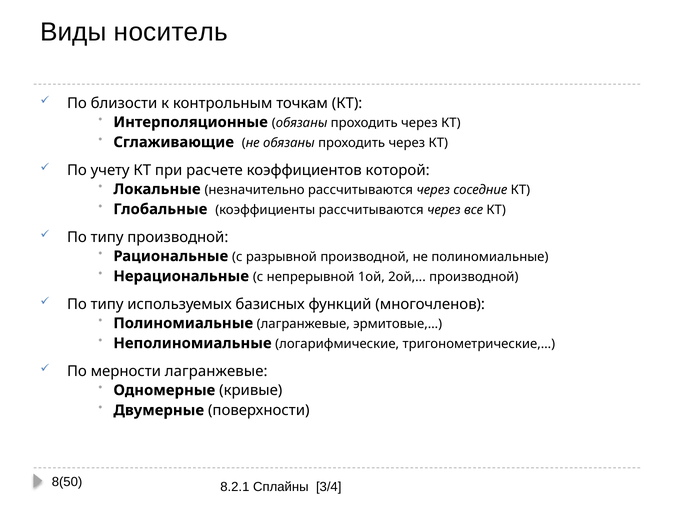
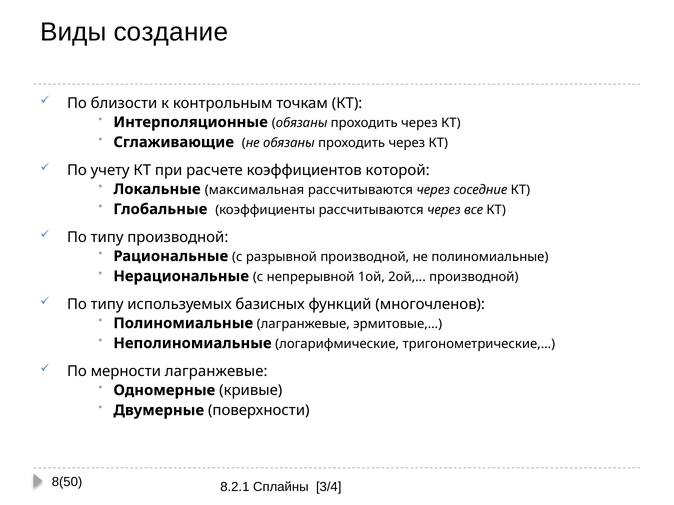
носитель: носитель -> создание
незначительно: незначительно -> максимальная
